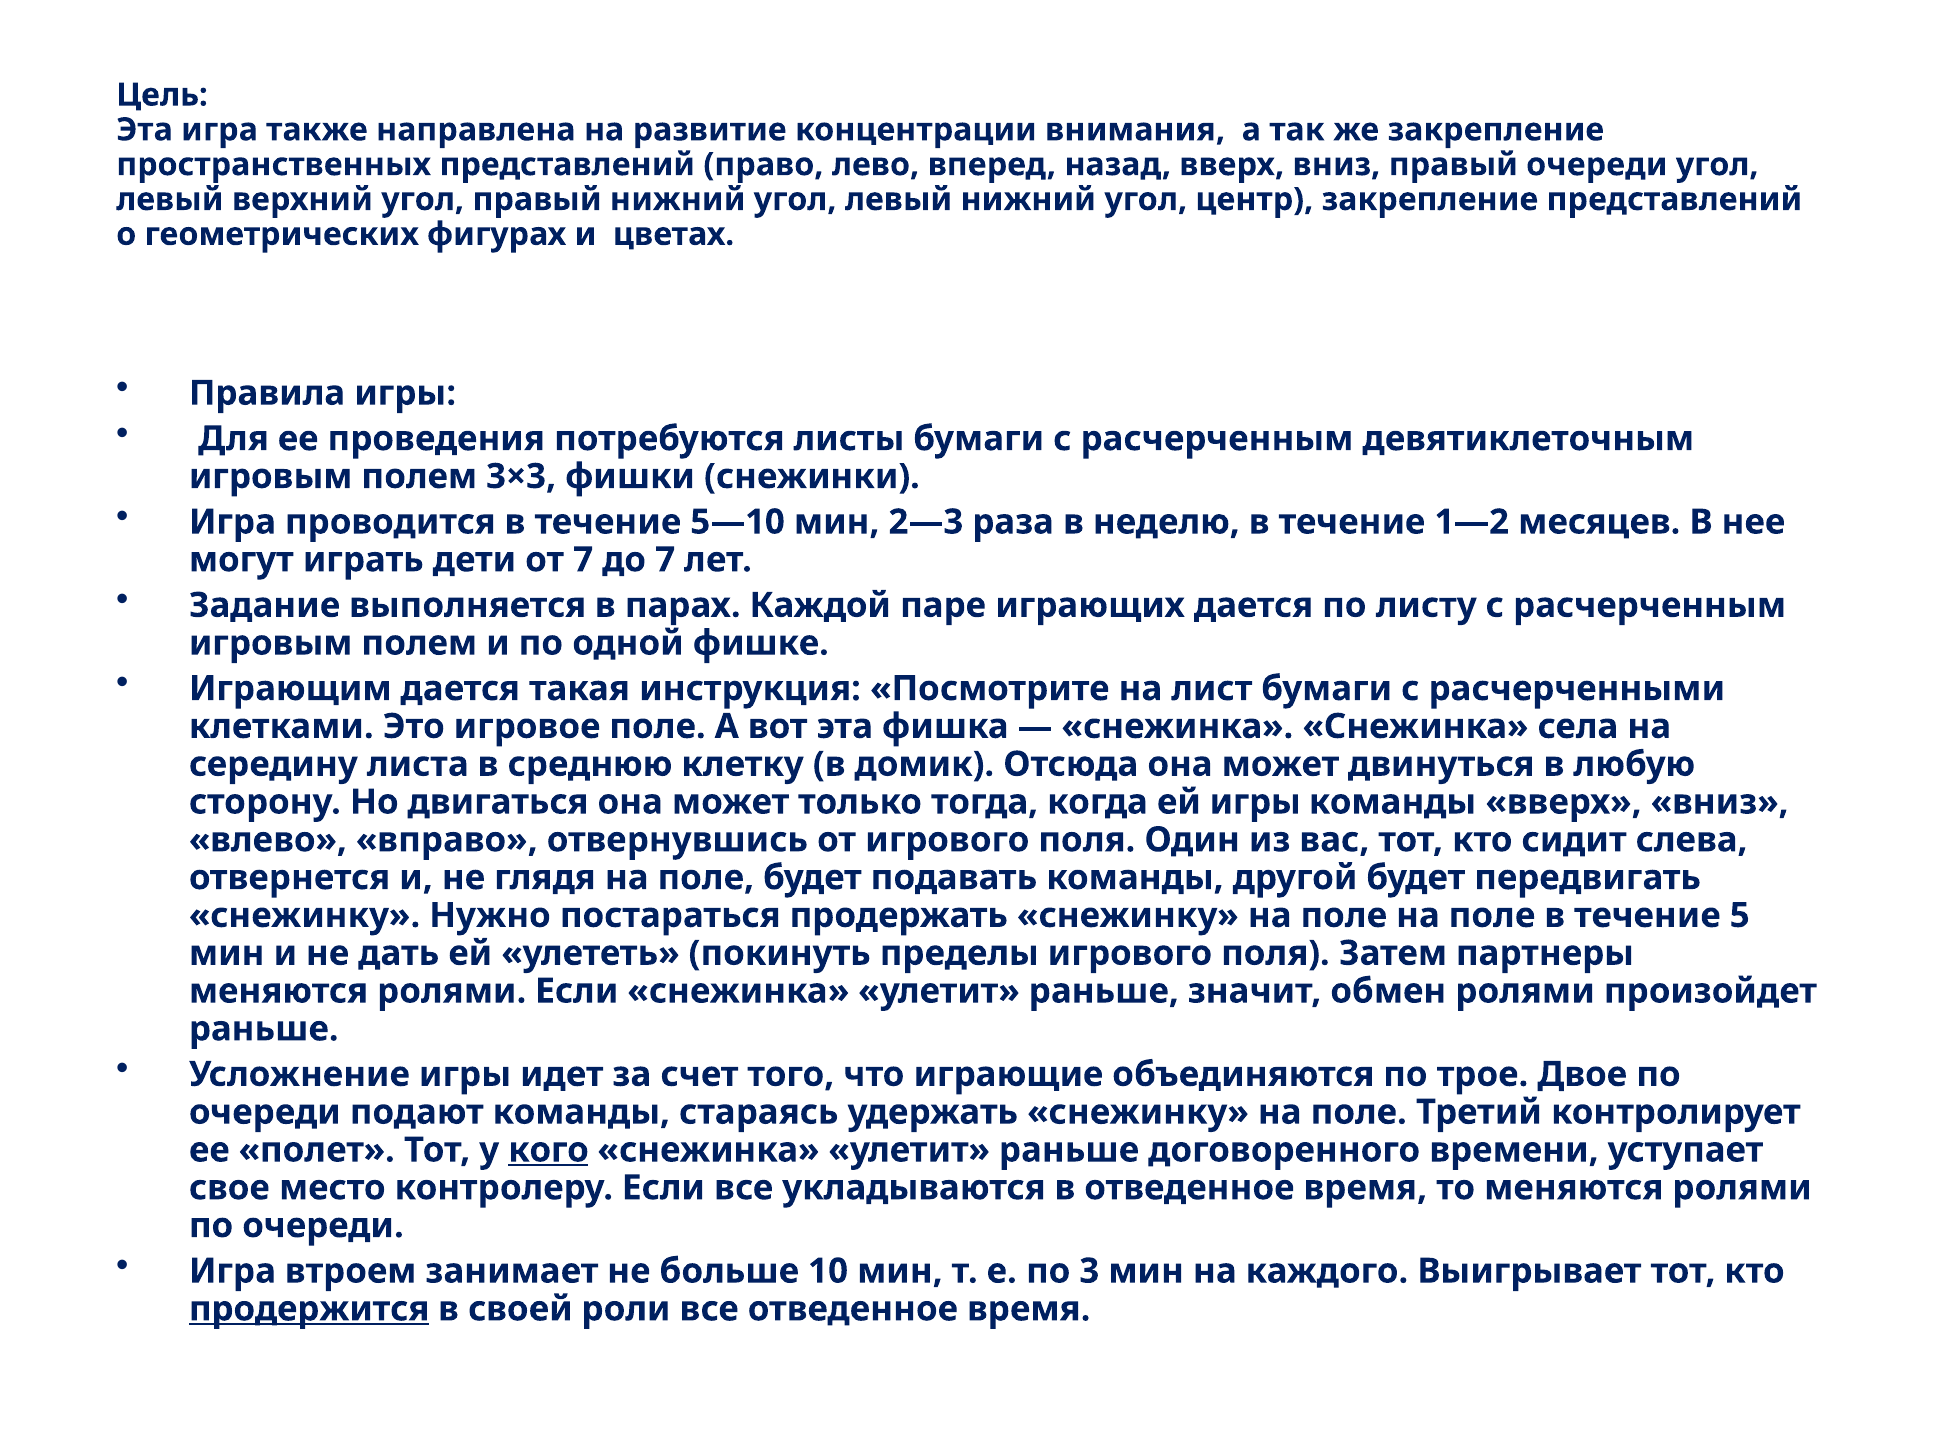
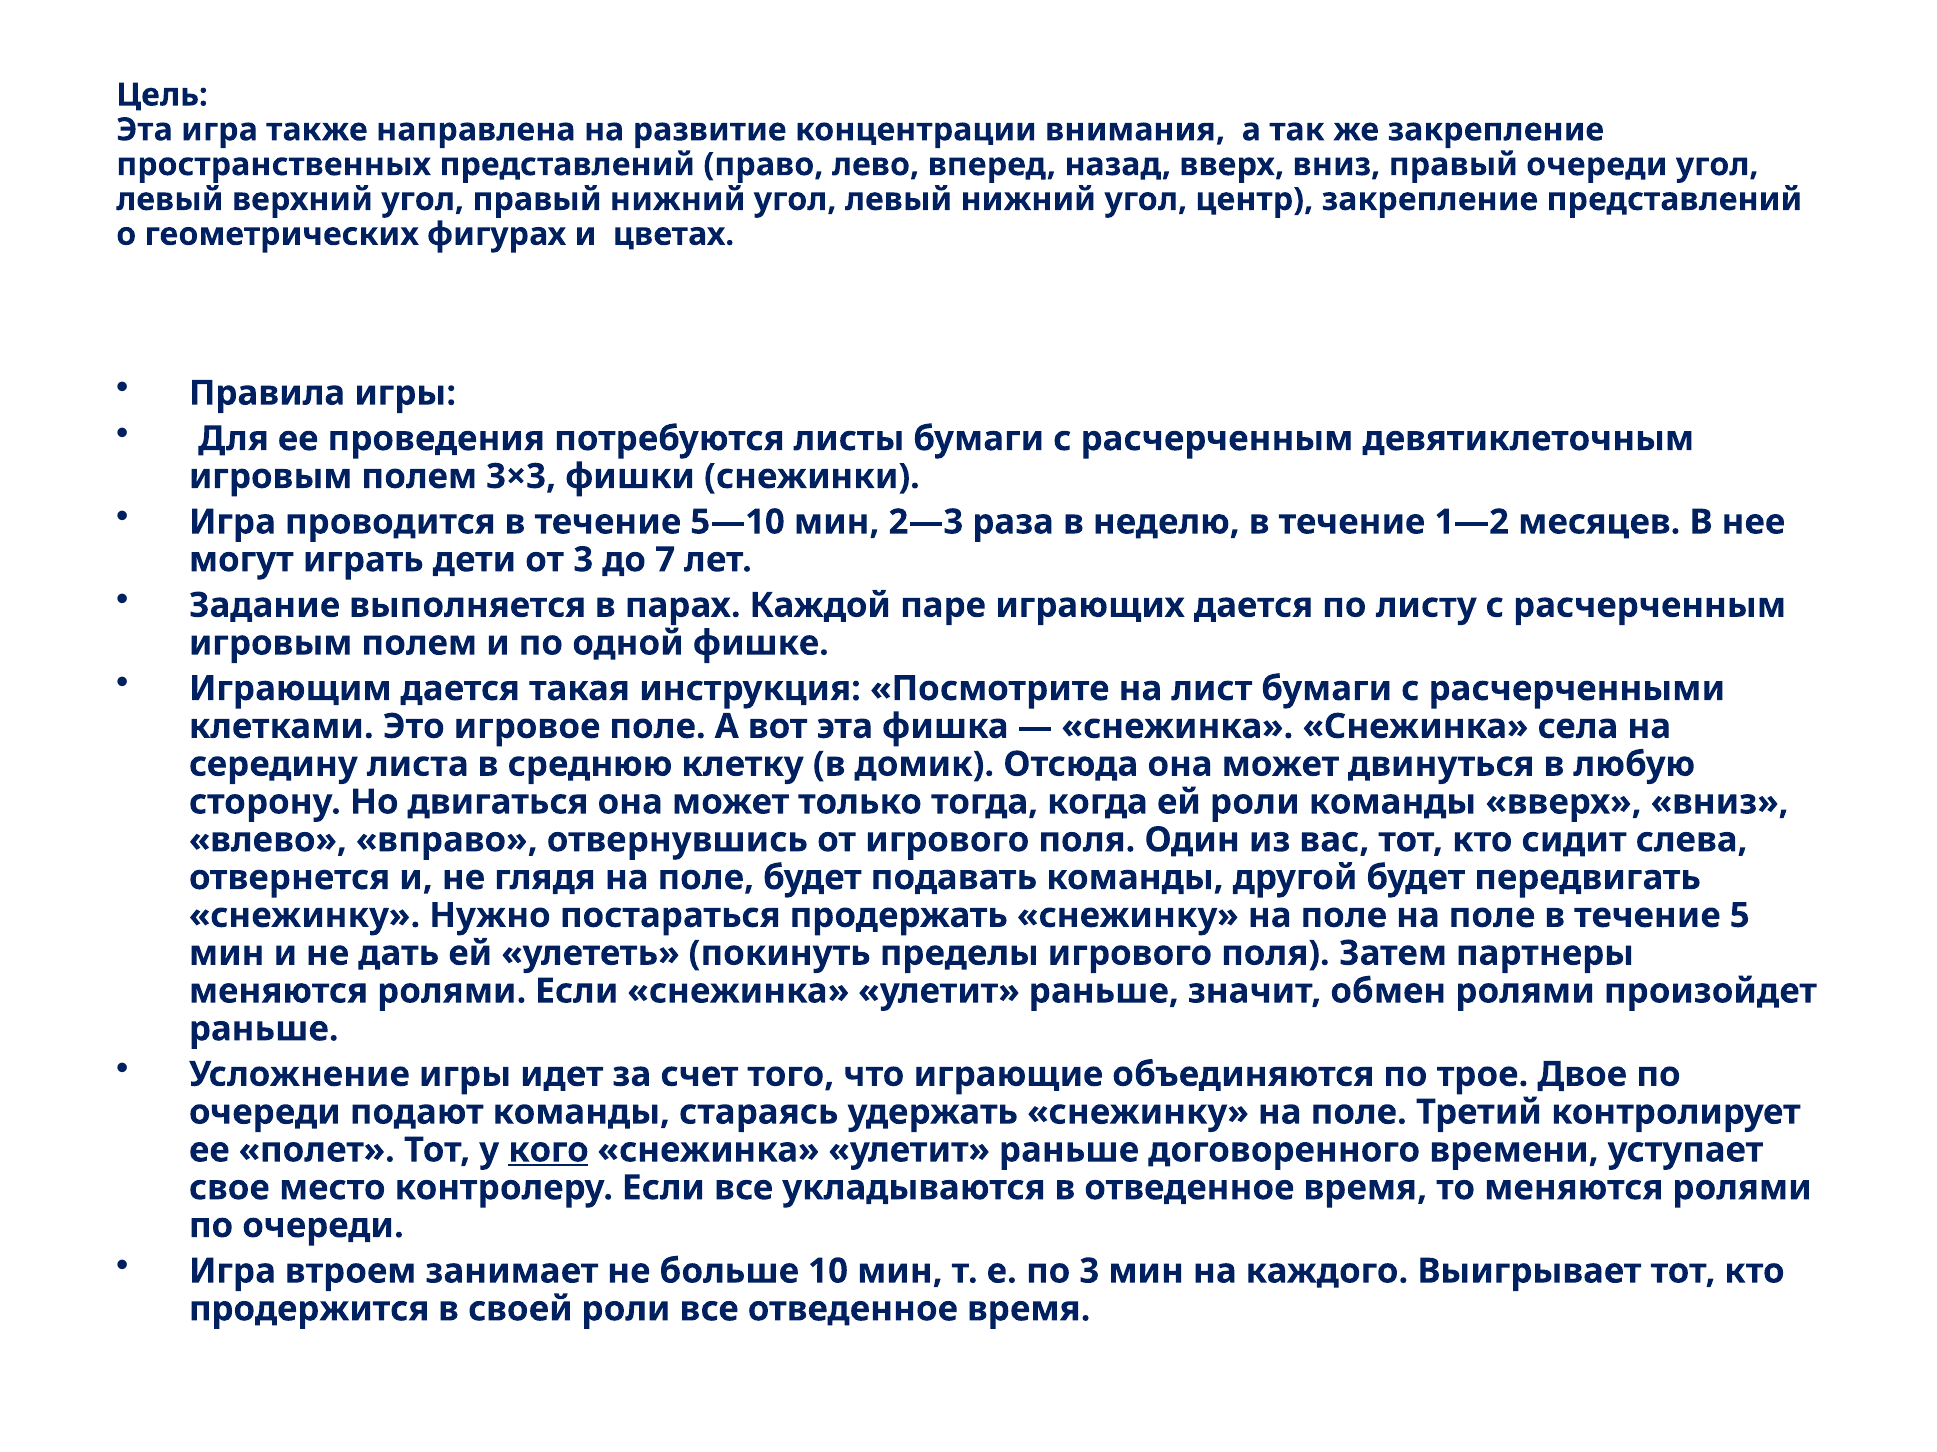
от 7: 7 -> 3
ей игры: игры -> роли
продержится underline: present -> none
